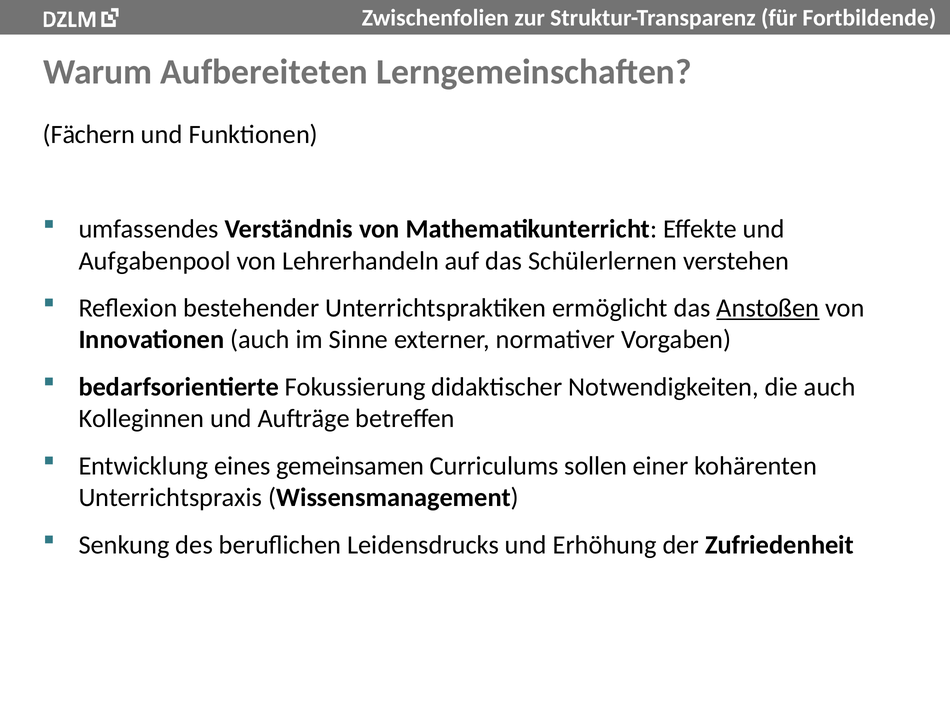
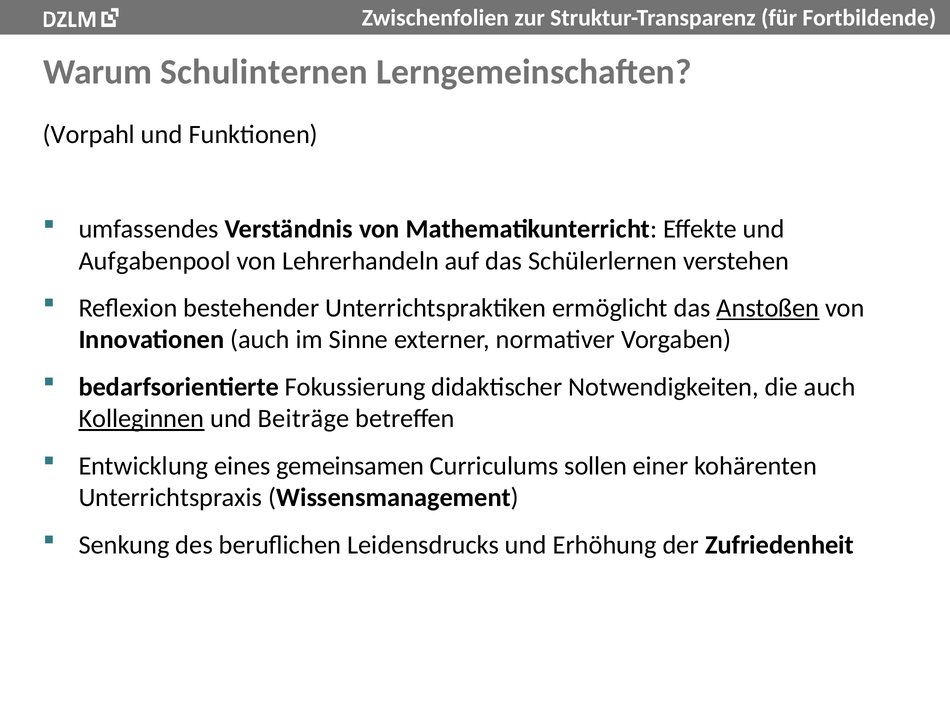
Aufbereiteten: Aufbereiteten -> Schulinternen
Fächern: Fächern -> Vorpahl
Kolleginnen underline: none -> present
Aufträge: Aufträge -> Beiträge
